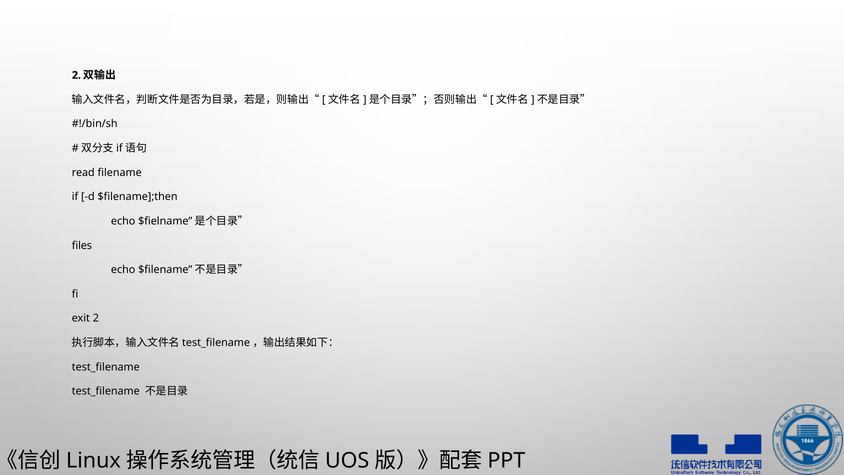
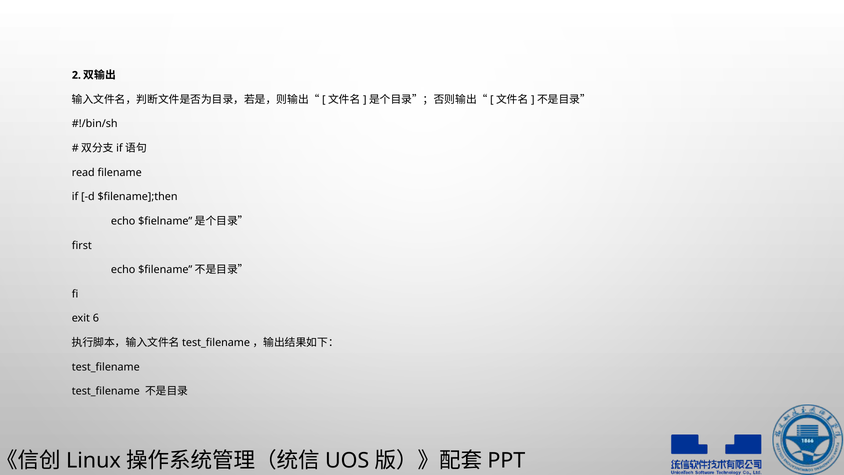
files: files -> first
2: 2 -> 6
